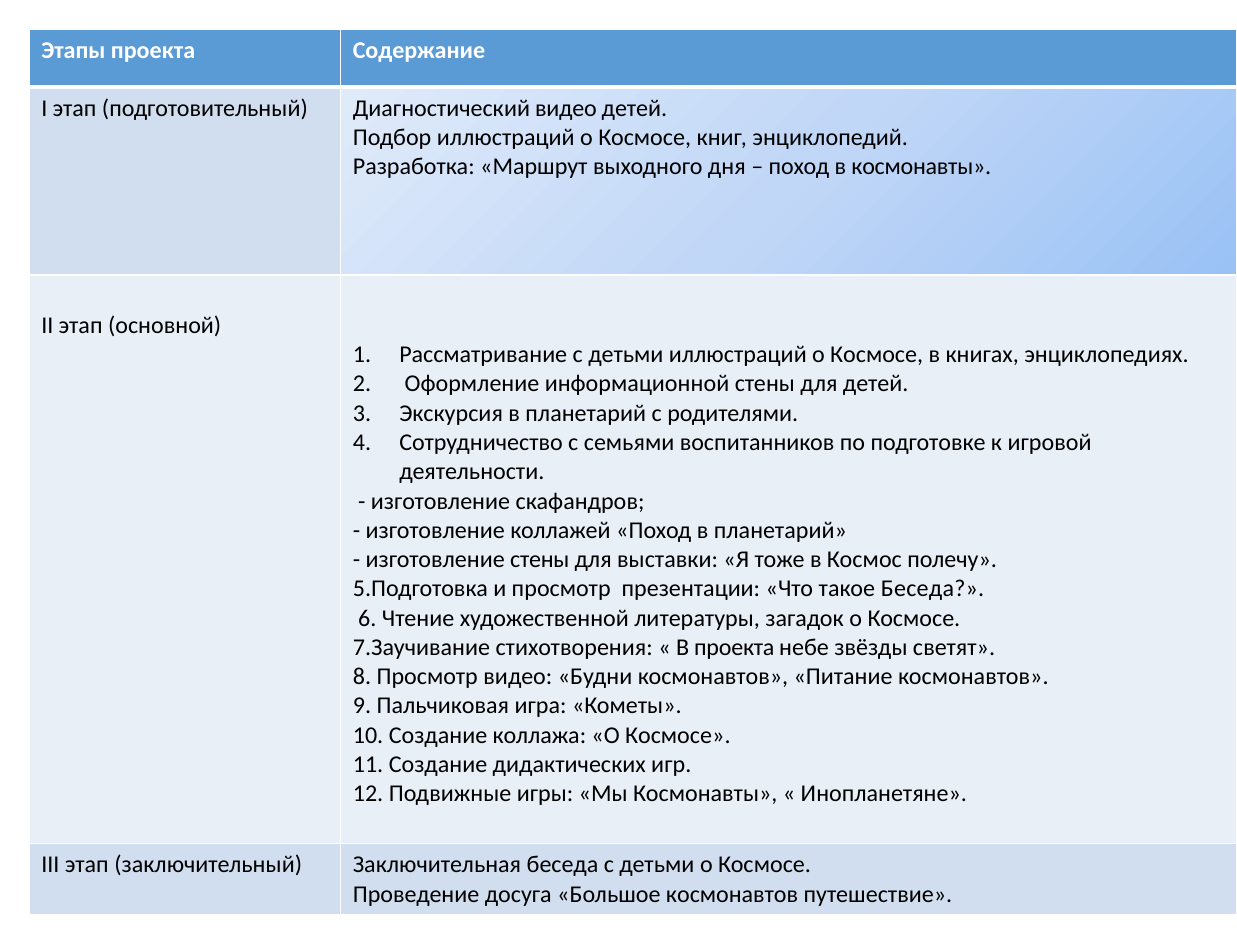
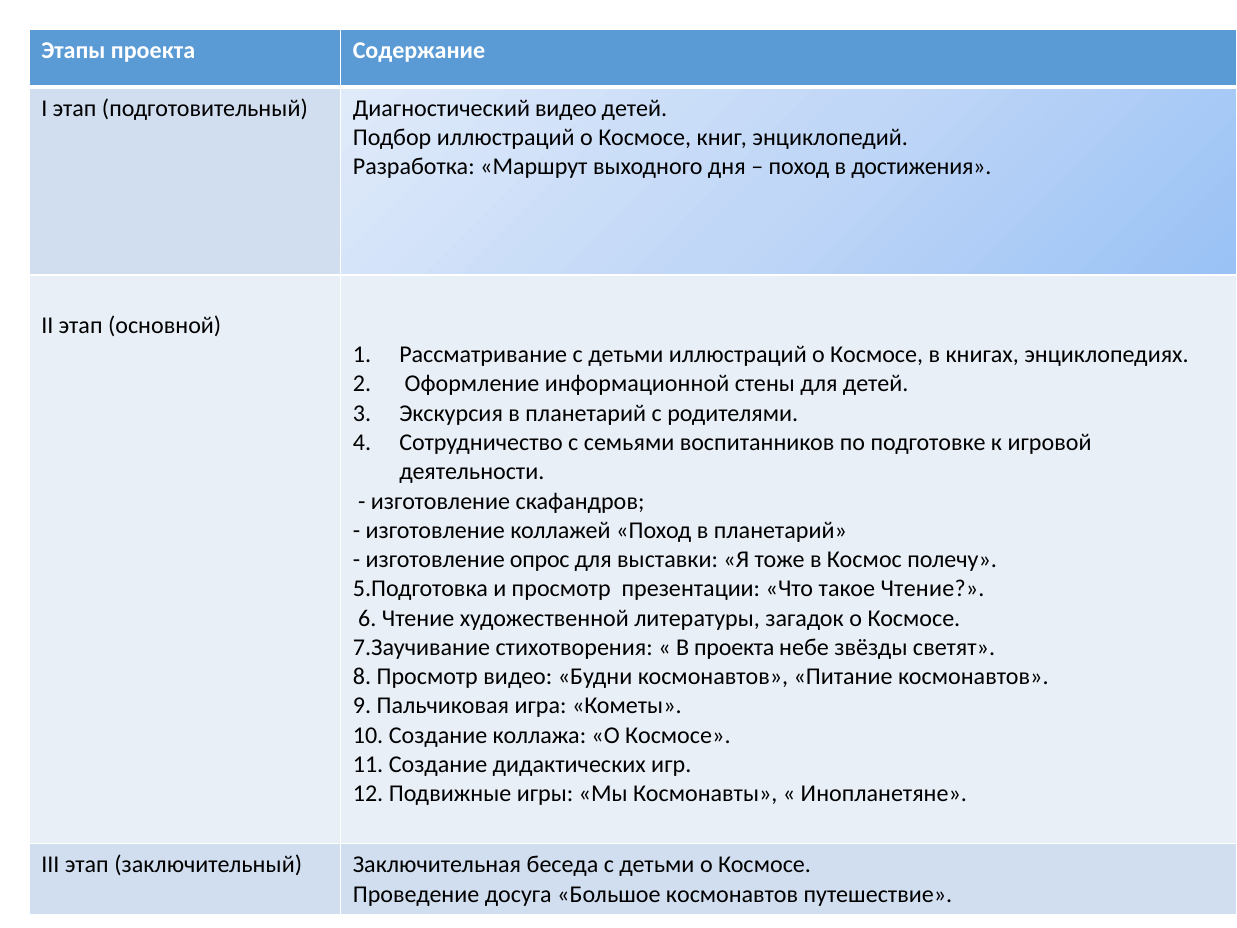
в космонавты: космонавты -> достижения
изготовление стены: стены -> опрос
такое Беседа: Беседа -> Чтение
